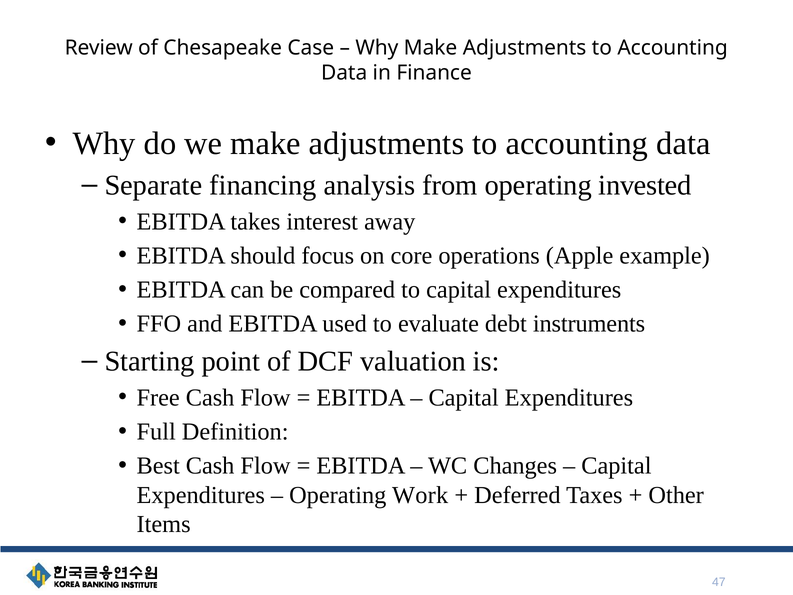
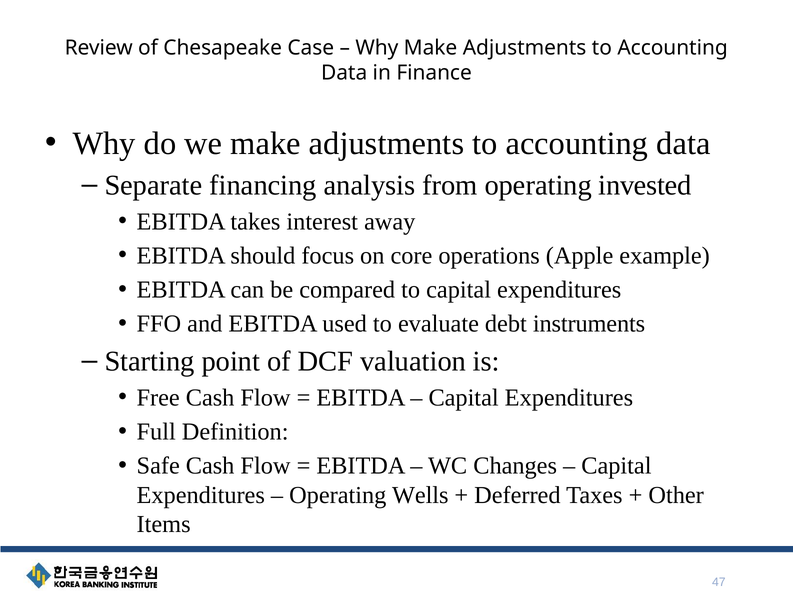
Best: Best -> Safe
Work: Work -> Wells
